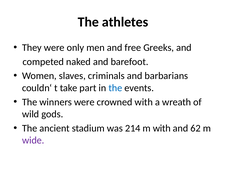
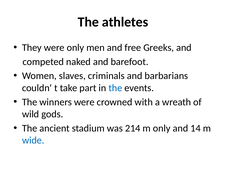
m with: with -> only
62: 62 -> 14
wide colour: purple -> blue
